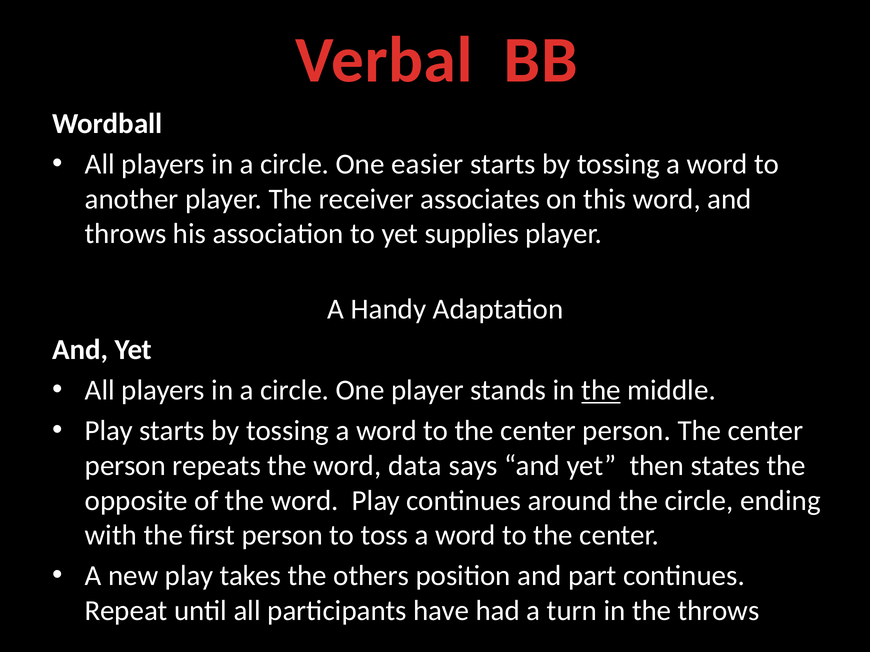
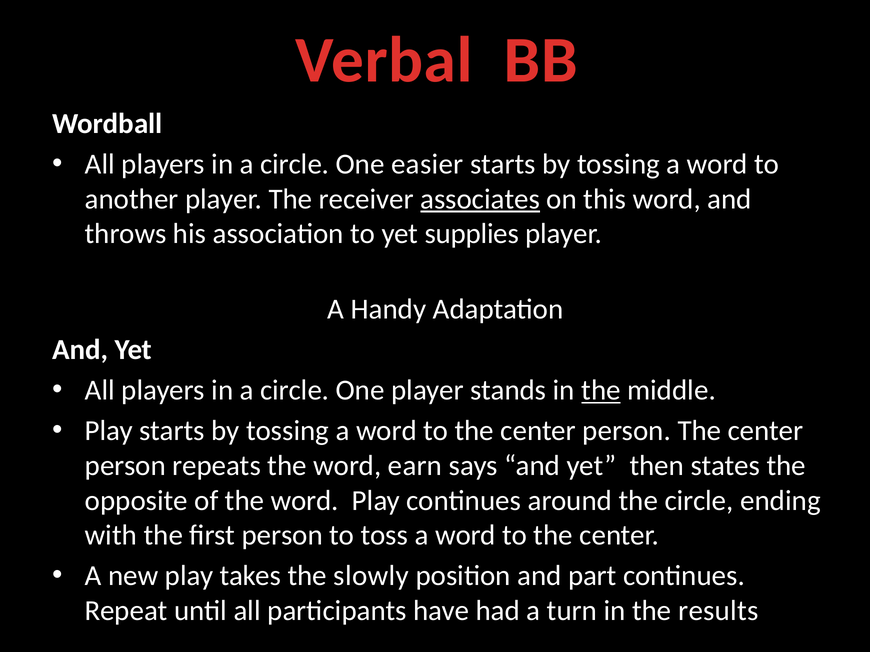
associates underline: none -> present
data: data -> earn
others: others -> slowly
the throws: throws -> results
